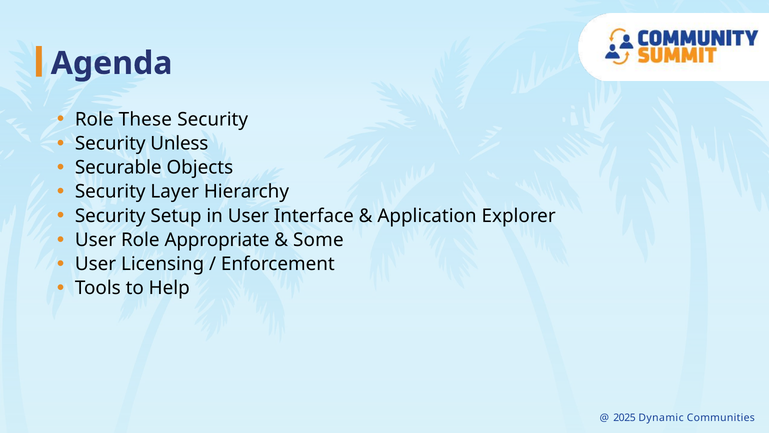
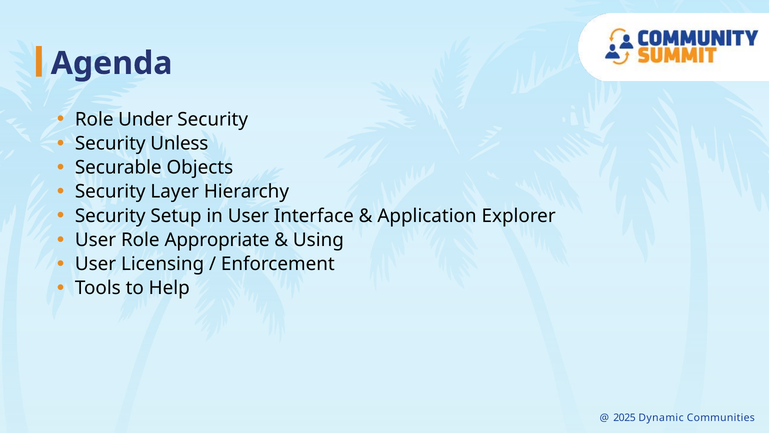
These: These -> Under
Some: Some -> Using
